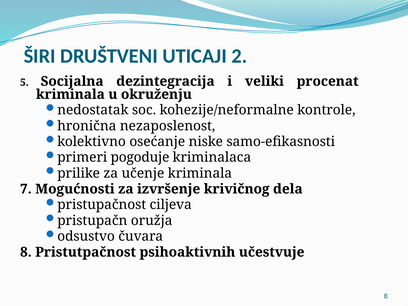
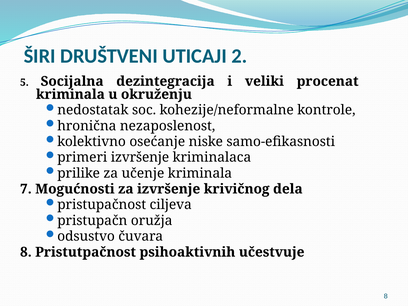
primeri pogoduje: pogoduje -> izvršenje
